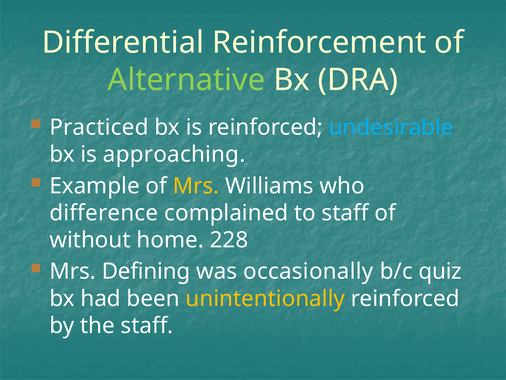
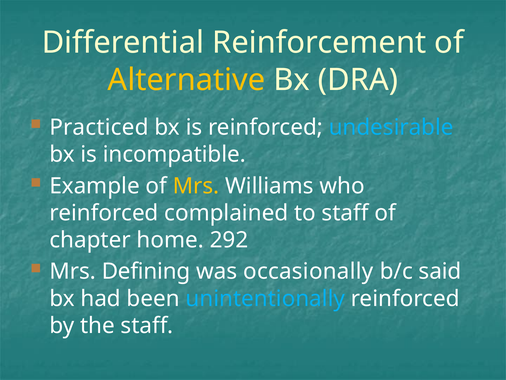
Alternative colour: light green -> yellow
approaching: approaching -> incompatible
difference at (104, 213): difference -> reinforced
without: without -> chapter
228: 228 -> 292
quiz: quiz -> said
unintentionally colour: yellow -> light blue
